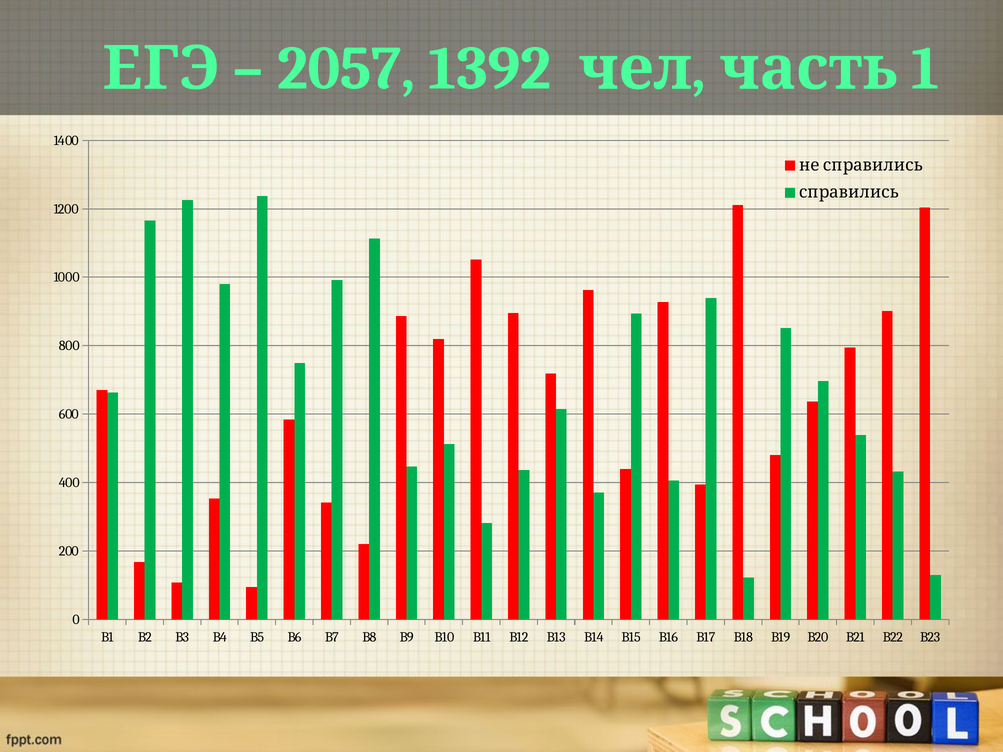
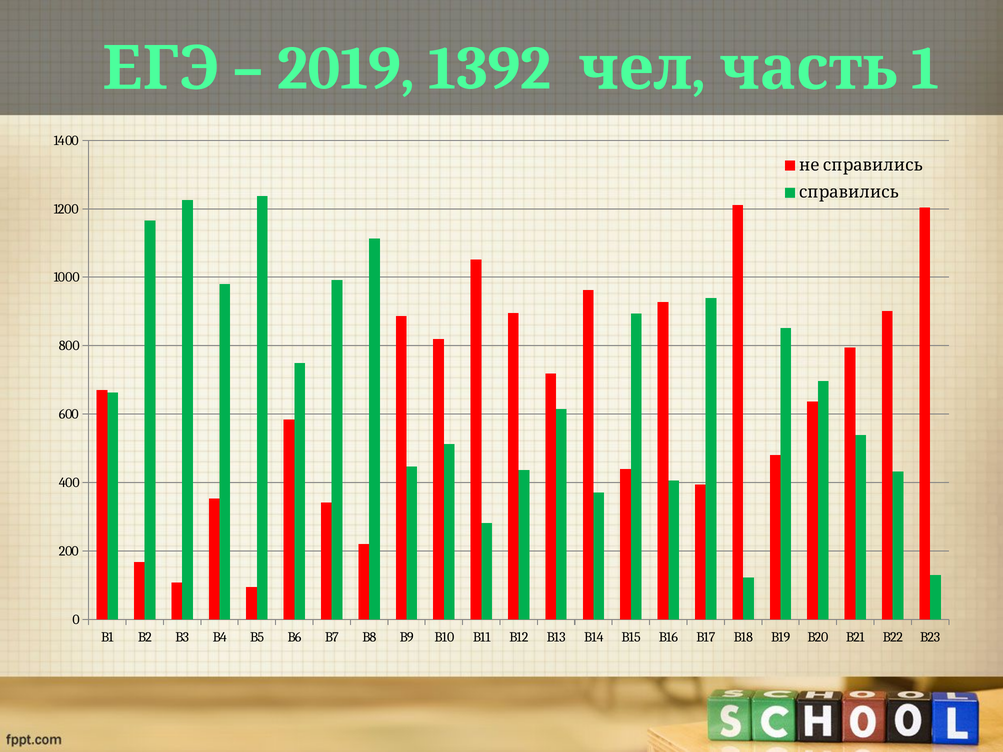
2057: 2057 -> 2019
